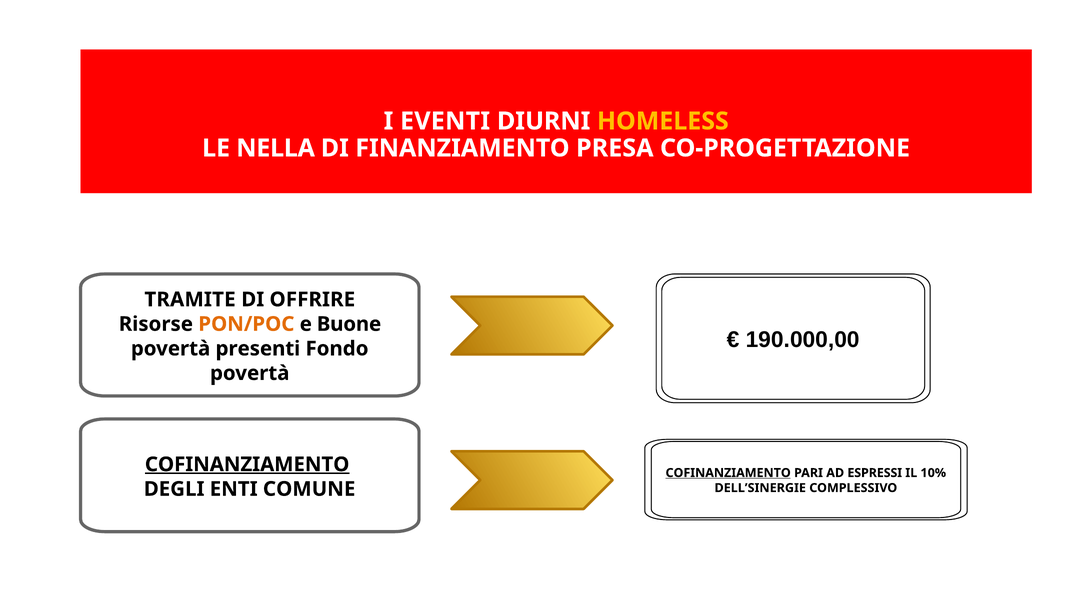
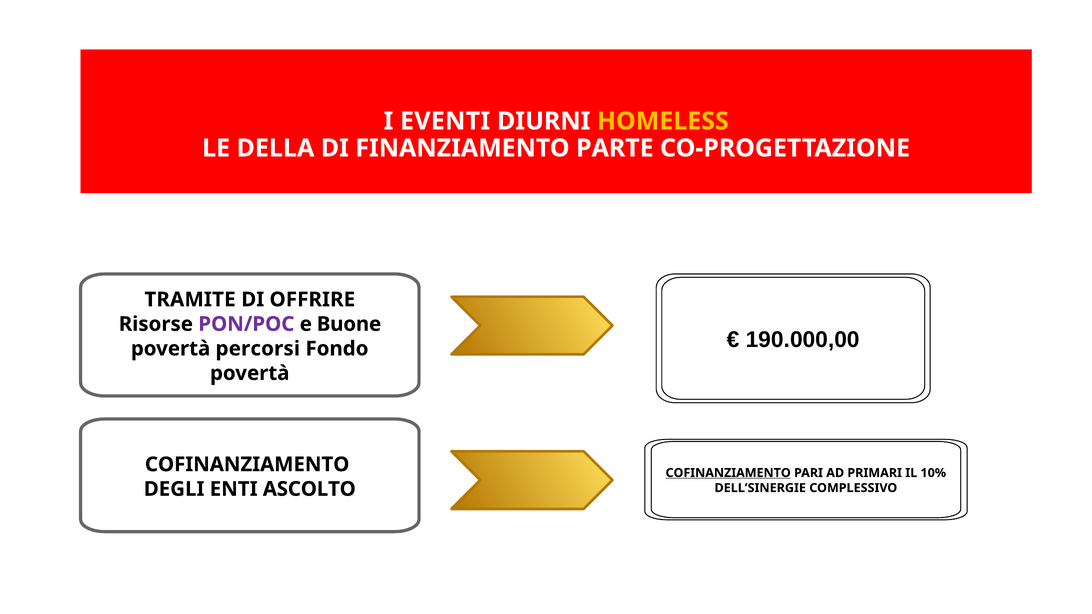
NELLA: NELLA -> DELLA
PRESA: PRESA -> PARTE
PON/POC colour: orange -> purple
presenti: presenti -> percorsi
COFINANZIAMENTO at (247, 465) underline: present -> none
ESPRESSI: ESPRESSI -> PRIMARI
COMUNE: COMUNE -> ASCOLTO
